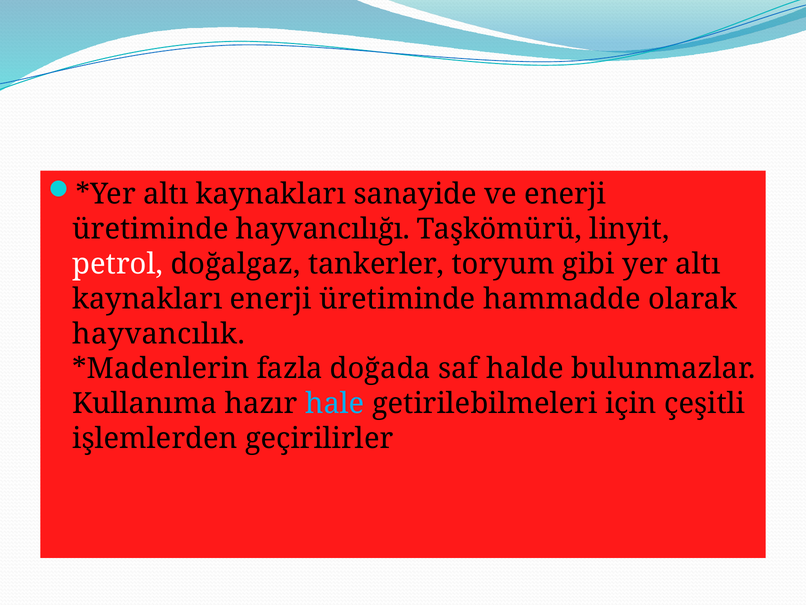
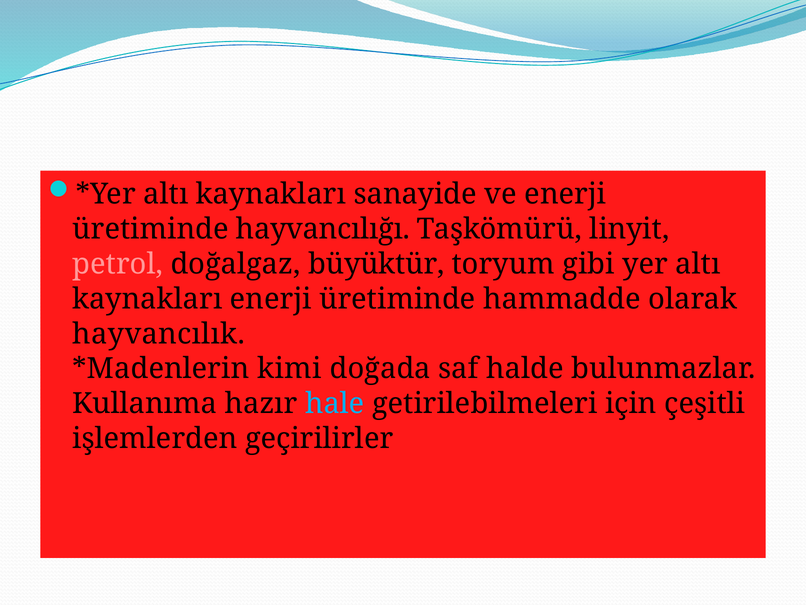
petrol colour: white -> pink
tankerler: tankerler -> büyüktür
fazla: fazla -> kimi
